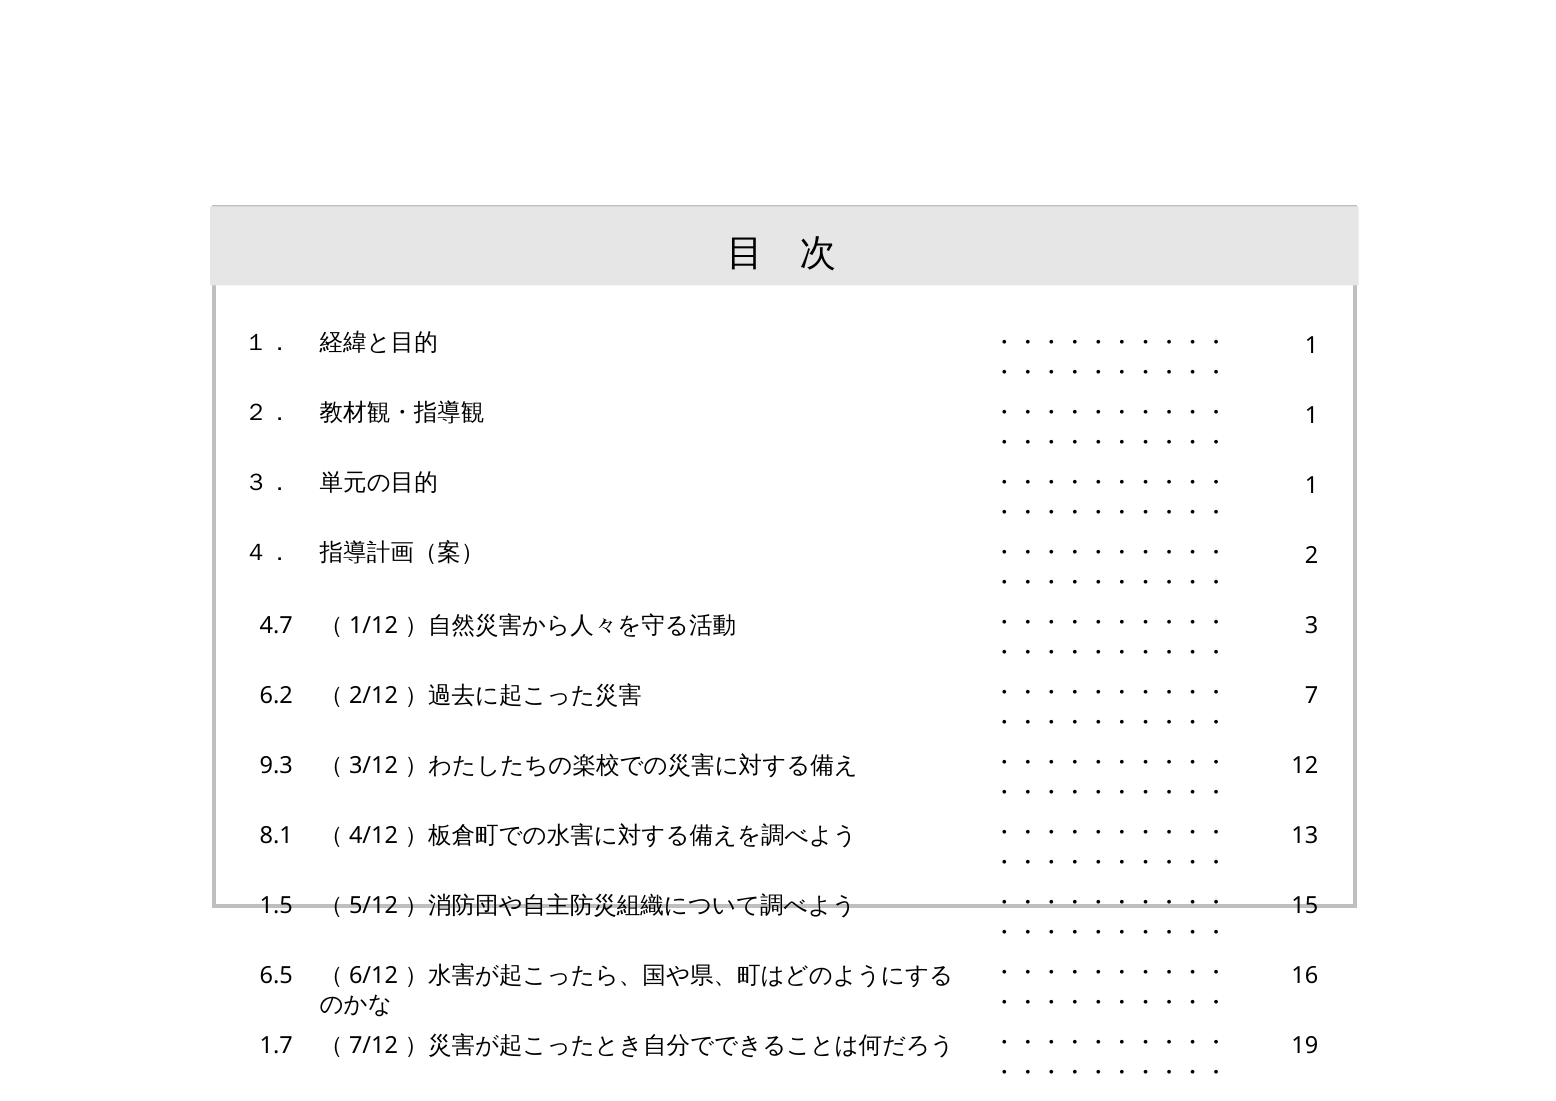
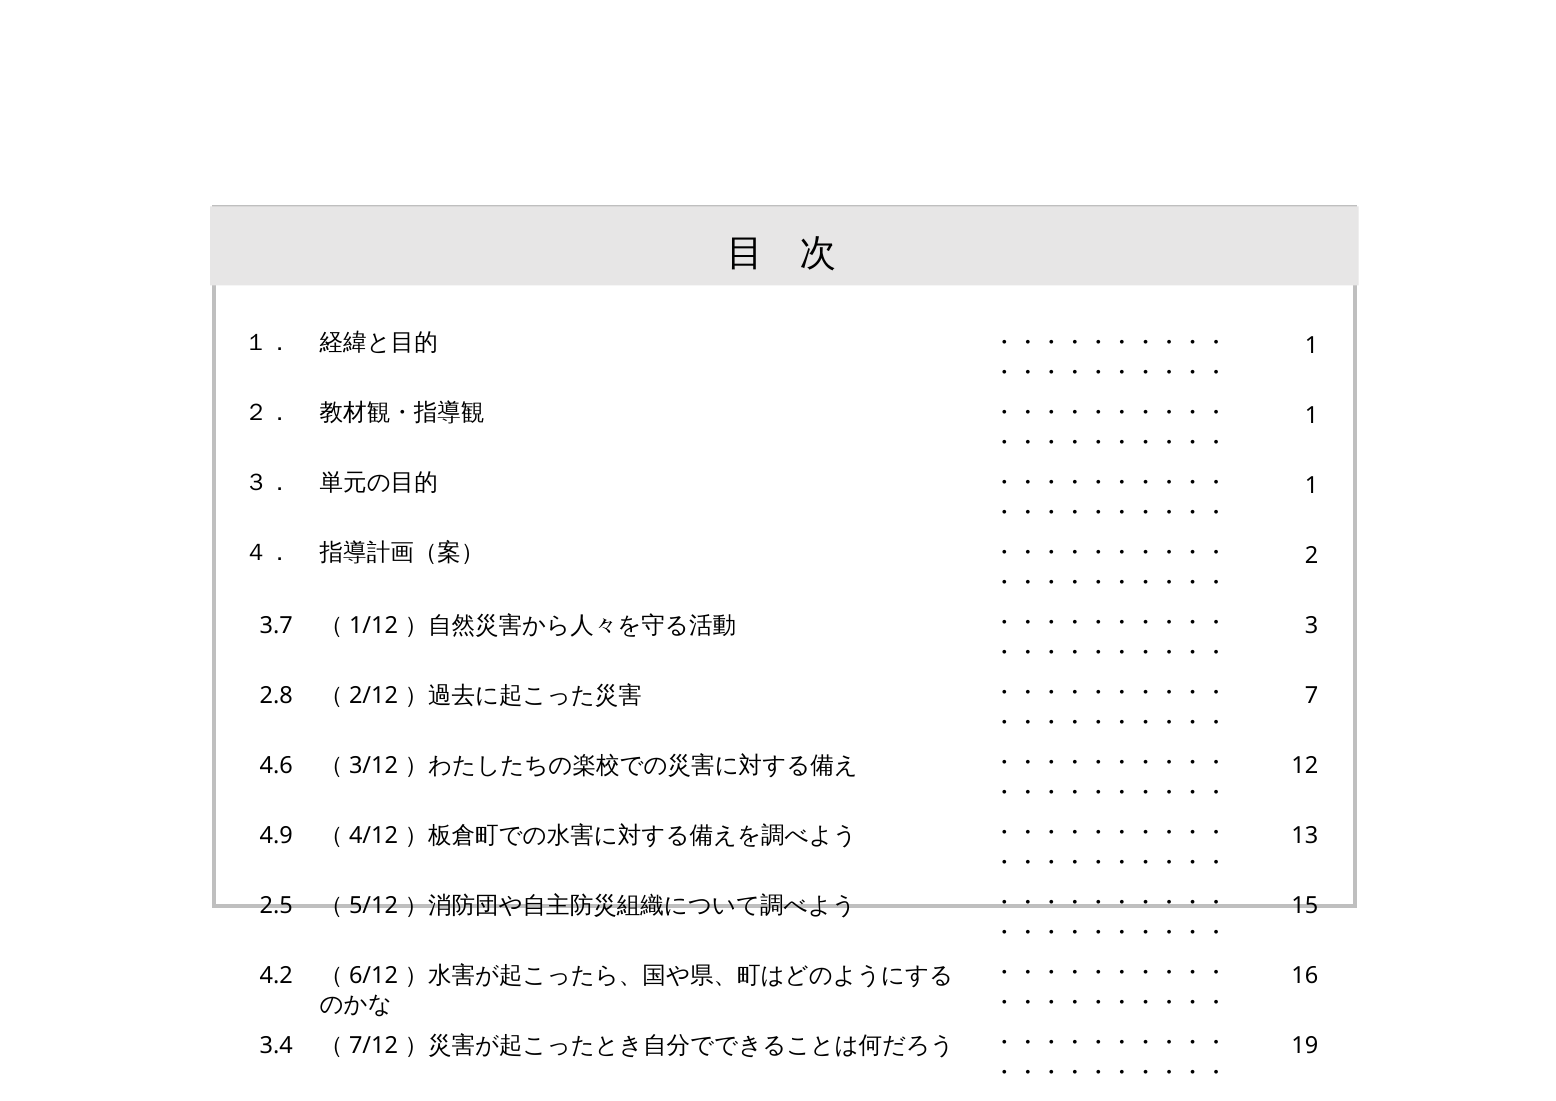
4.7: 4.7 -> 3.7
6.2: 6.2 -> 2.8
9.3: 9.3 -> 4.6
8.1 at (276, 835): 8.1 -> 4.9
1.5: 1.5 -> 2.5
6.5: 6.5 -> 4.2
1.7: 1.7 -> 3.4
